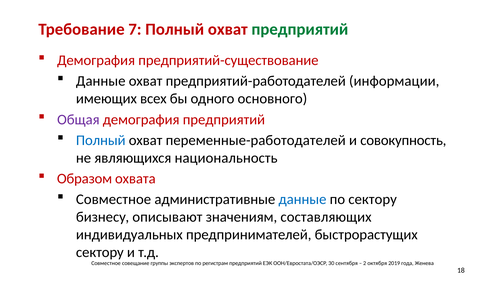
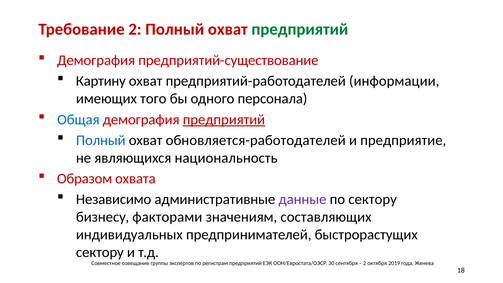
Требование 7: 7 -> 2
Данные at (101, 81): Данные -> Картину
всех: всех -> того
основного: основного -> персонала
Общая colour: purple -> blue
предприятий at (224, 120) underline: none -> present
переменные-работодателей: переменные-работодателей -> обновляется-работодателей
совокупность: совокупность -> предприятие
Совместное at (114, 199): Совместное -> Независимо
данные at (302, 199) colour: blue -> purple
описывают: описывают -> факторами
